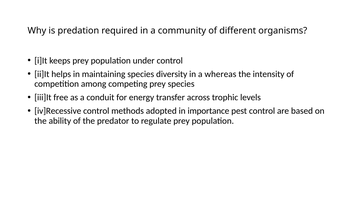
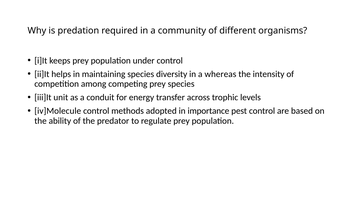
free: free -> unit
iv]Recessive: iv]Recessive -> iv]Molecule
